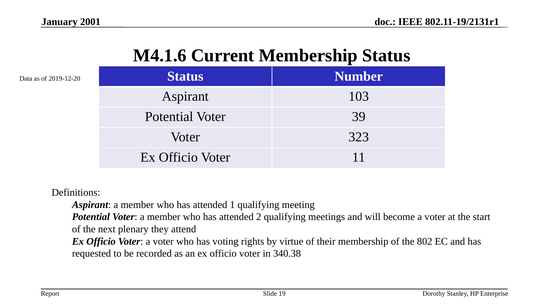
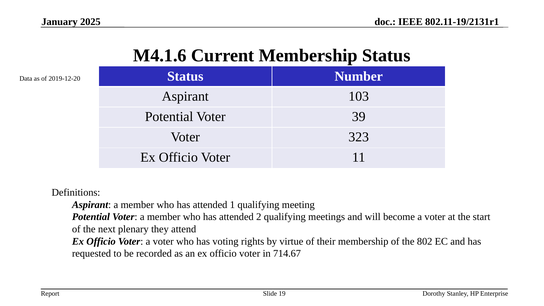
2001: 2001 -> 2025
340.38: 340.38 -> 714.67
